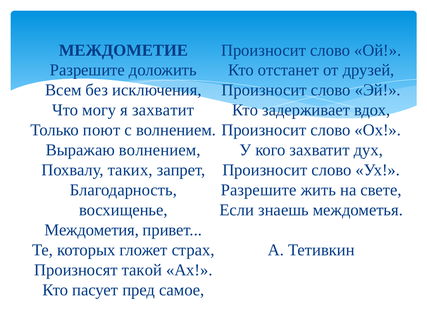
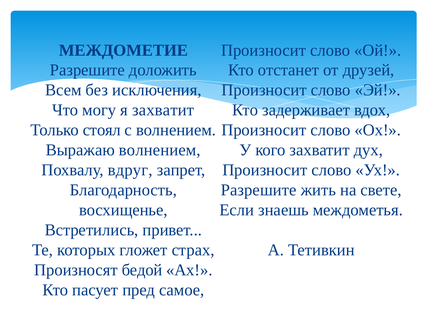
поют: поют -> стоял
таких: таких -> вдруг
Междометия: Междометия -> Встретились
такой: такой -> бедой
